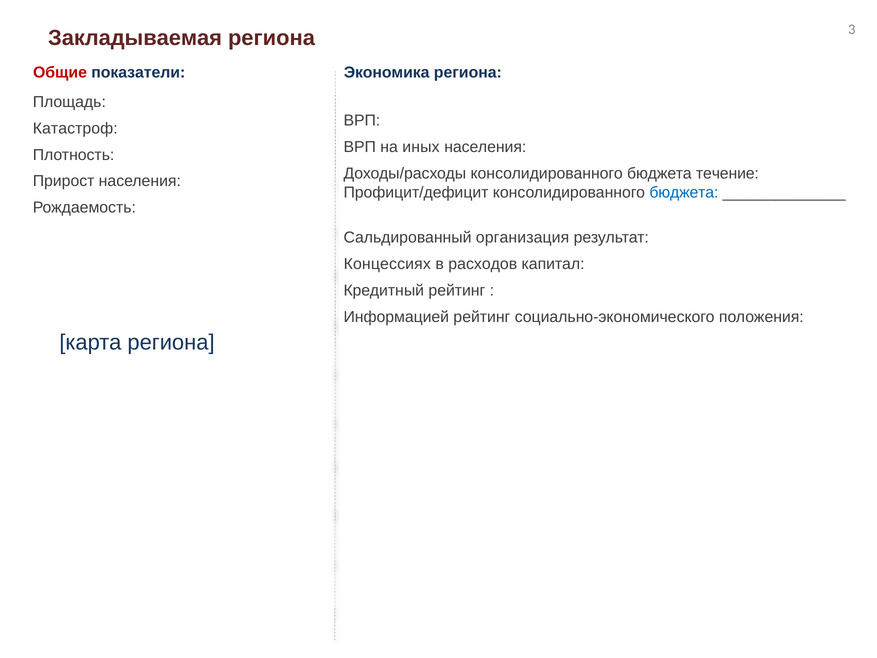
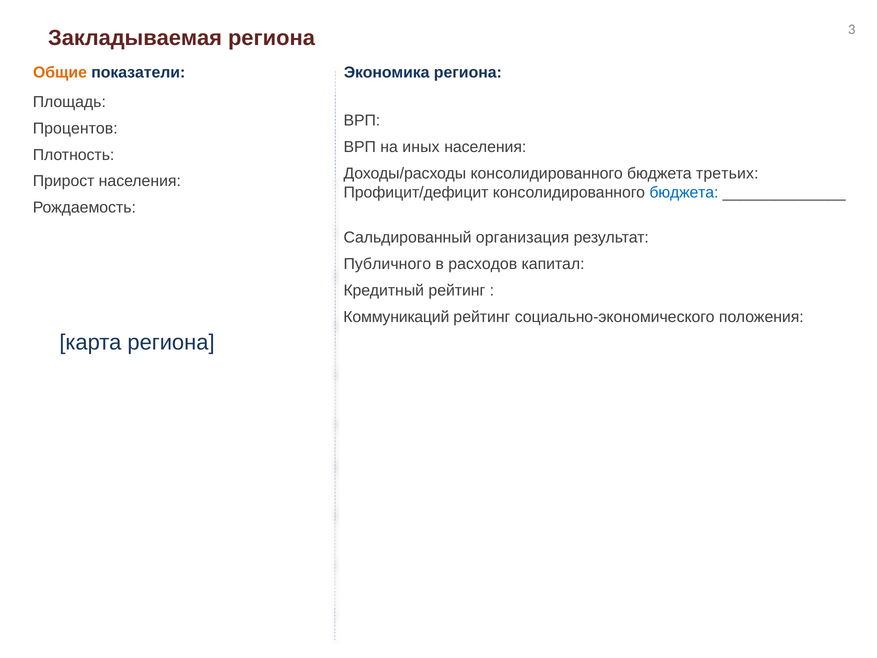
Общие colour: red -> orange
Катастроф: Катастроф -> Процентов
течение: течение -> третьих
Концессиях: Концессиях -> Публичного
Информацией: Информацией -> Коммуникаций
